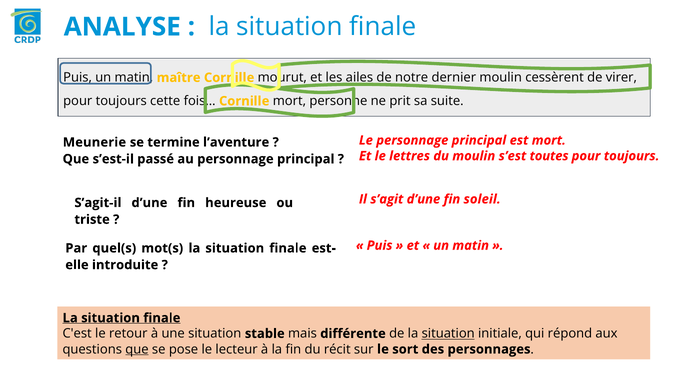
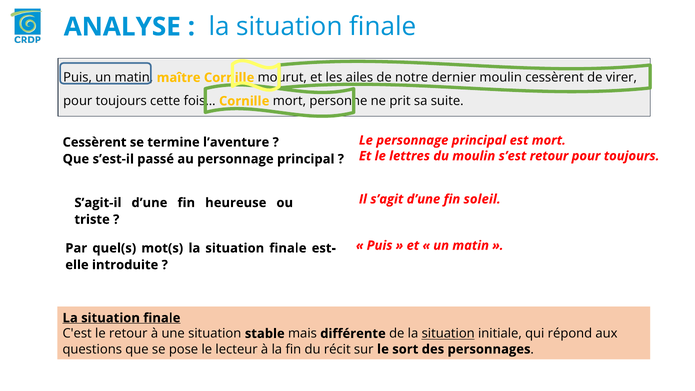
Meunerie at (94, 142): Meunerie -> Cessèrent
s’est toutes: toutes -> retour
que at (137, 349) underline: present -> none
